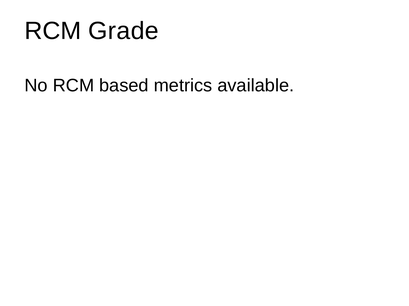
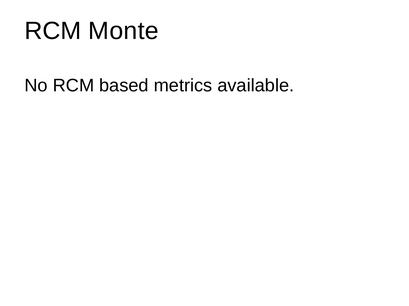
Grade: Grade -> Monte
